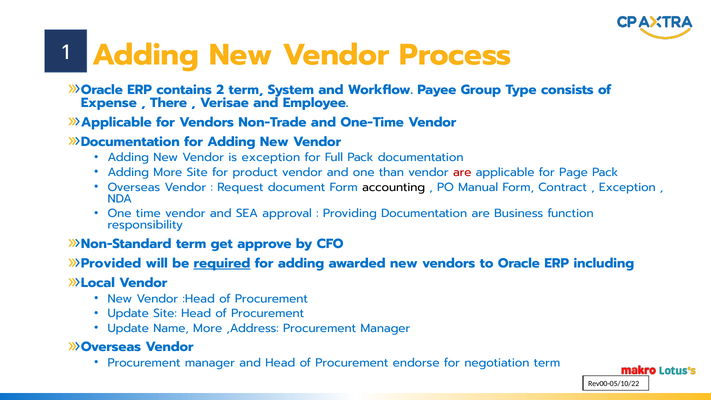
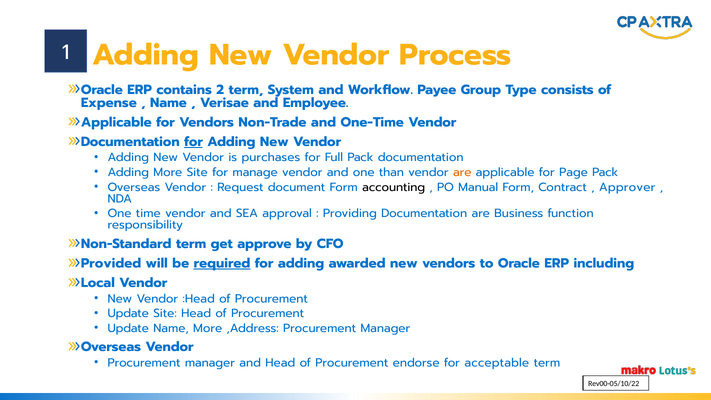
There at (168, 103): There -> Name
for at (194, 142) underline: none -> present
is exception: exception -> purchases
product: product -> manage
are at (462, 172) colour: red -> orange
Exception at (627, 187): Exception -> Approver
negotiation: negotiation -> acceptable
